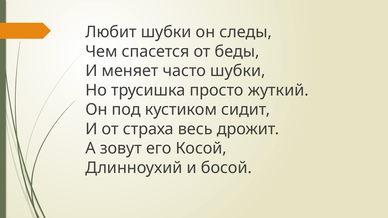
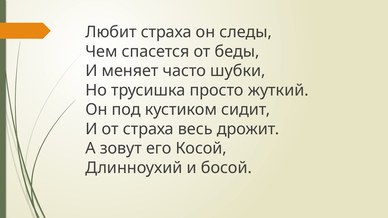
Любит шубки: шубки -> страха
